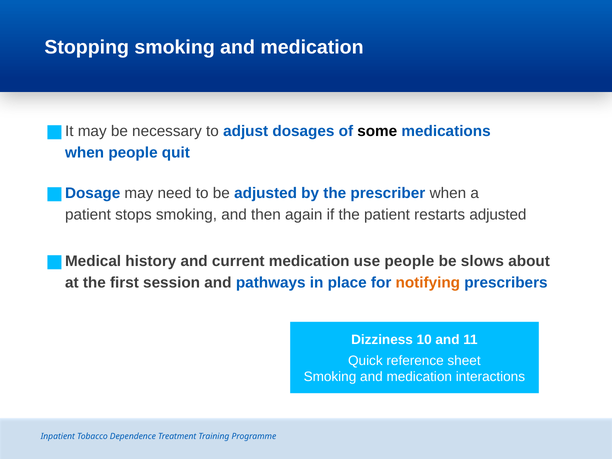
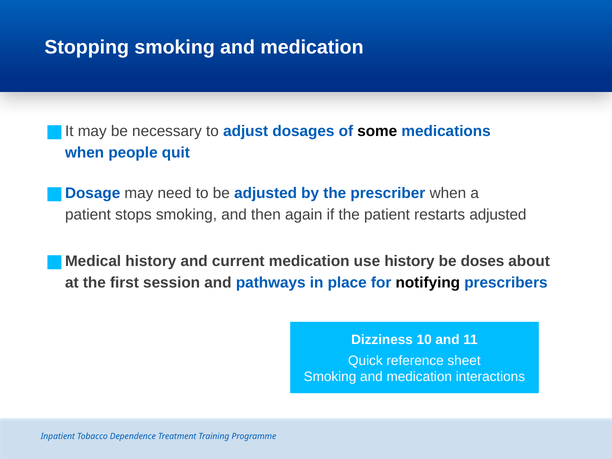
use people: people -> history
slows: slows -> doses
notifying colour: orange -> black
